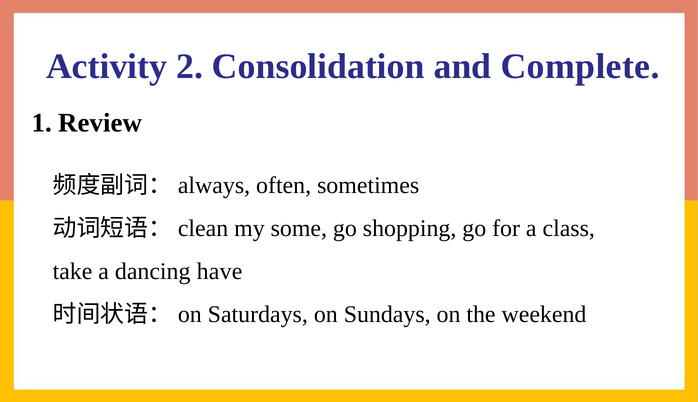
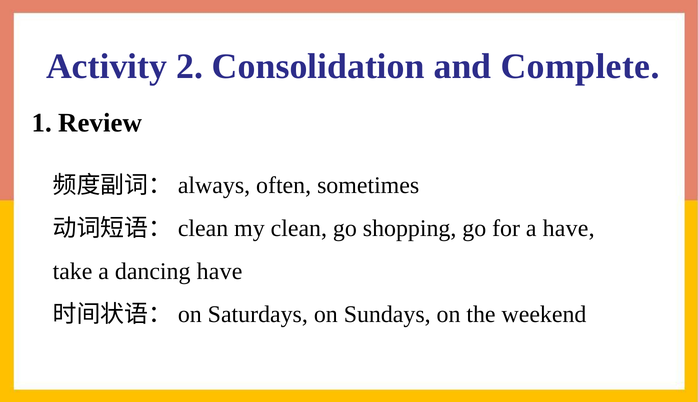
my some: some -> clean
a class: class -> have
